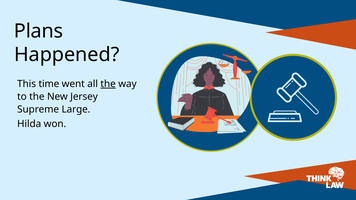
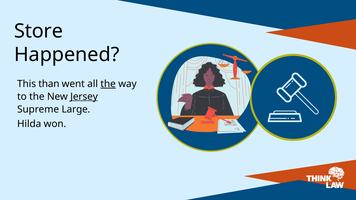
Plans: Plans -> Store
time: time -> than
Jersey underline: none -> present
